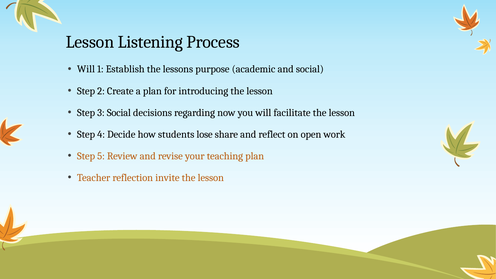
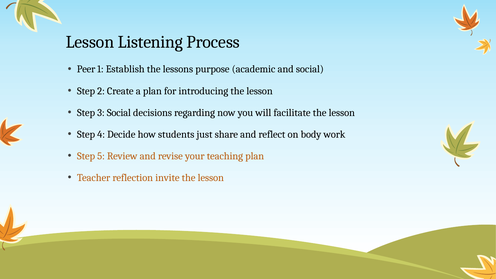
Will at (86, 69): Will -> Peer
lose: lose -> just
open: open -> body
